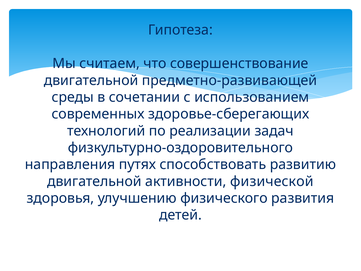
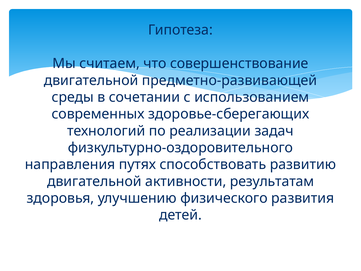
физической: физической -> результатам
